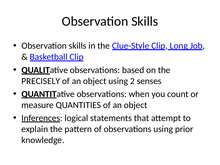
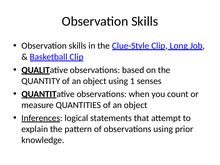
PRECISELY: PRECISELY -> QUANTITY
2: 2 -> 1
